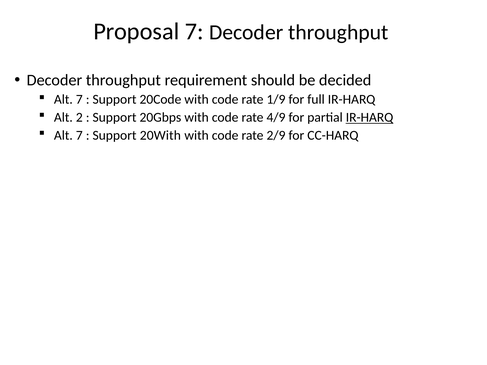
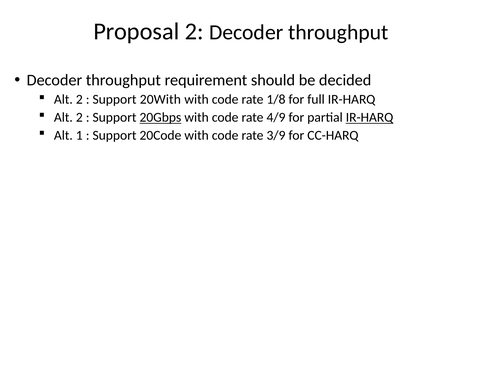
Proposal 7: 7 -> 2
7 at (79, 100): 7 -> 2
20Code: 20Code -> 20With
1/9: 1/9 -> 1/8
20Gbps underline: none -> present
7 at (79, 136): 7 -> 1
20With: 20With -> 20Code
2/9: 2/9 -> 3/9
